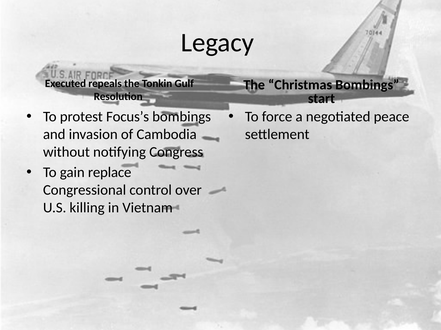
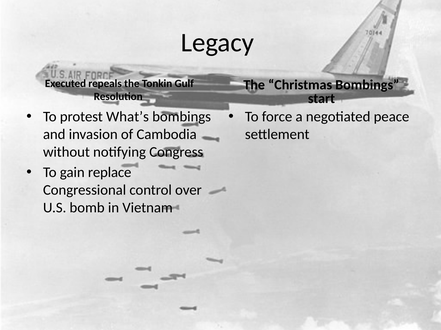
Focus’s: Focus’s -> What’s
killing: killing -> bomb
